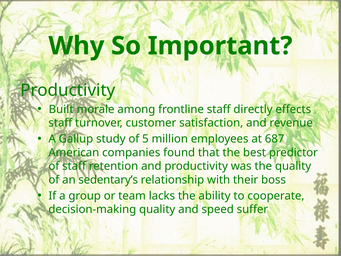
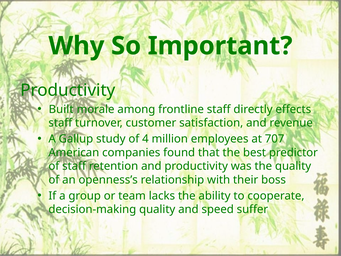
5: 5 -> 4
687: 687 -> 707
sedentary’s: sedentary’s -> openness’s
